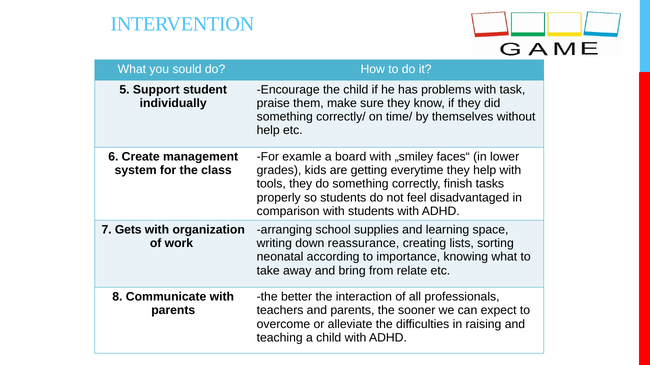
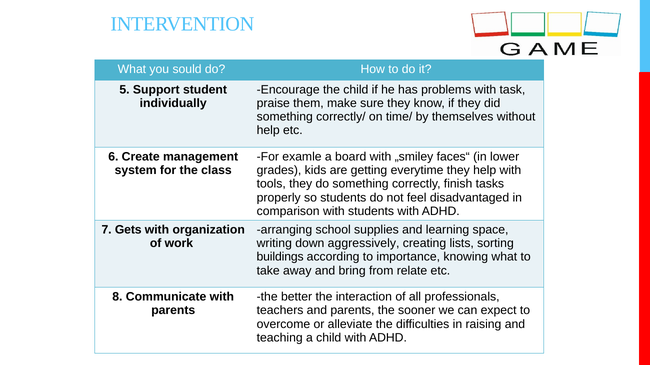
reassurance: reassurance -> aggressively
neonatal: neonatal -> buildings
